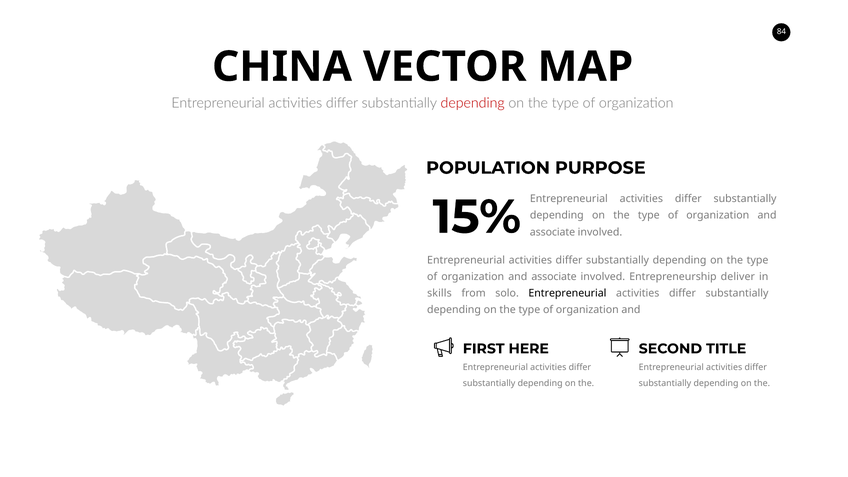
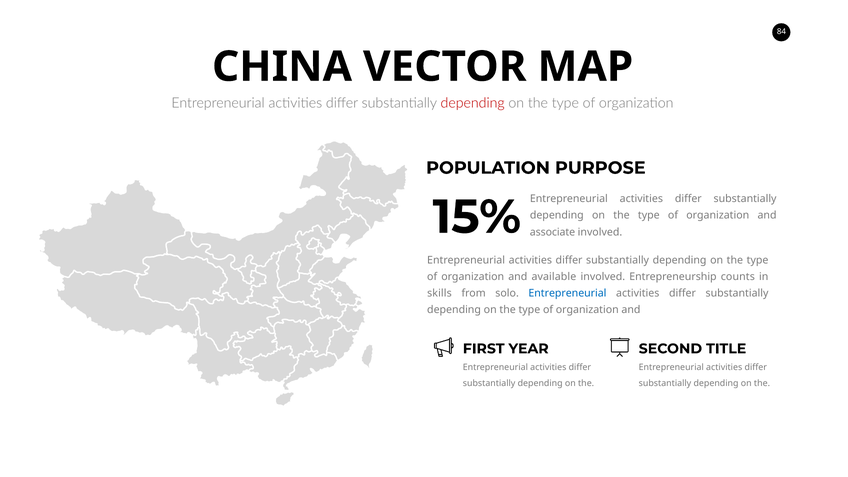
associate at (554, 277): associate -> available
deliver: deliver -> counts
Entrepreneurial at (567, 293) colour: black -> blue
HERE: HERE -> YEAR
